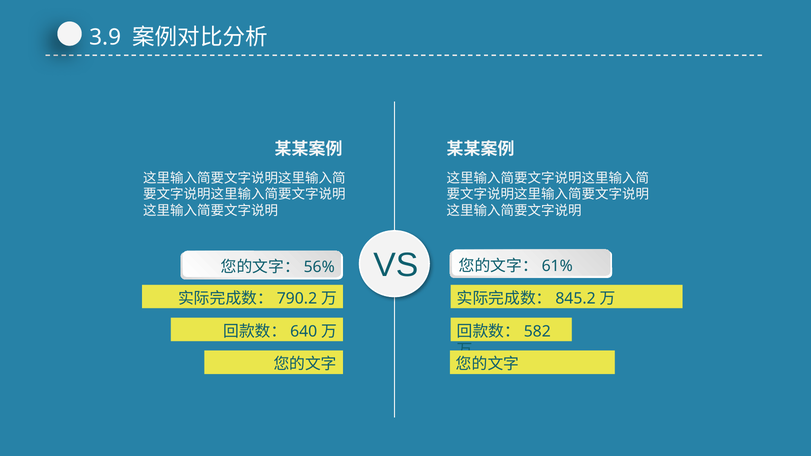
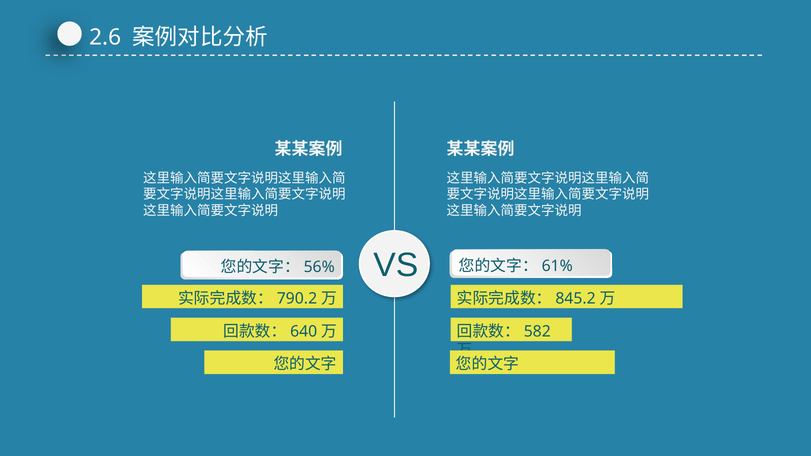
3.9: 3.9 -> 2.6
